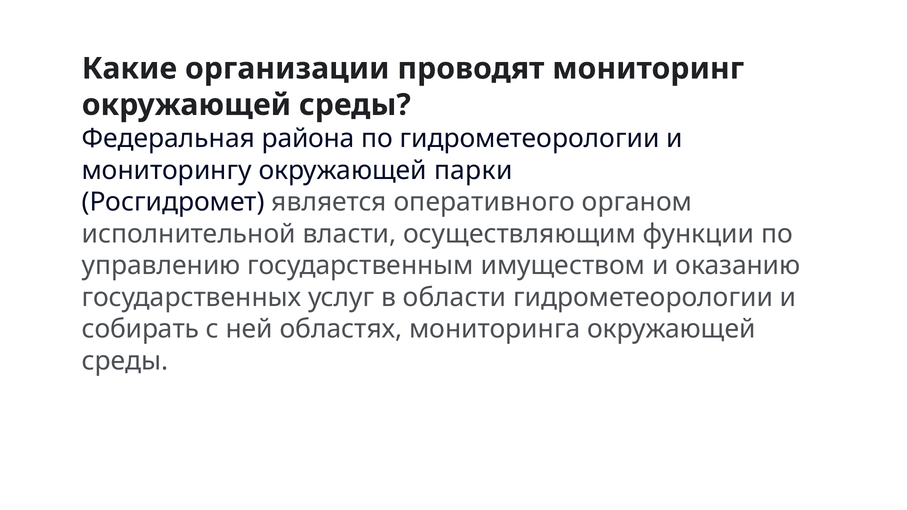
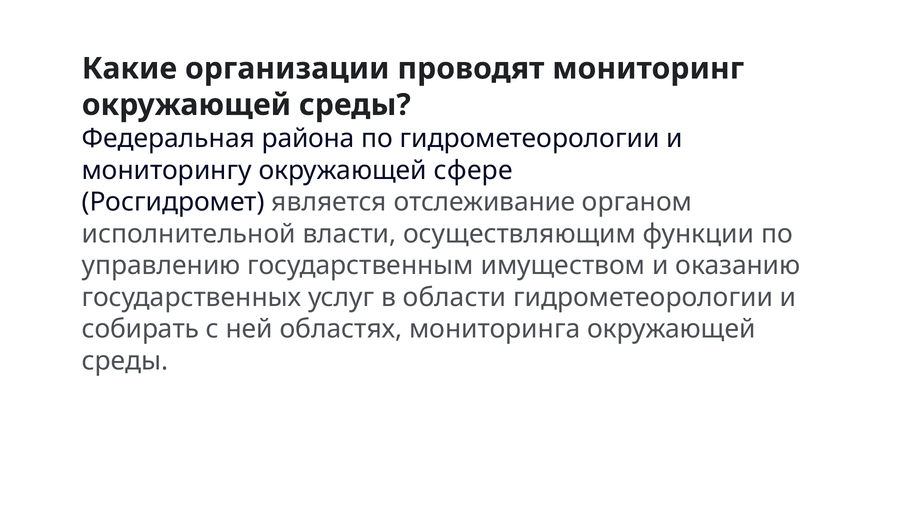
парки: парки -> сфере
оперативного: оперативного -> отслеживание
